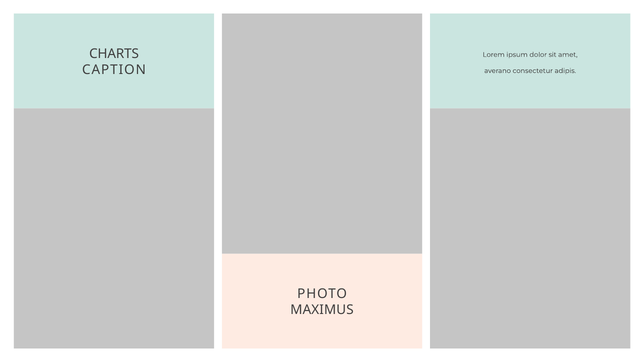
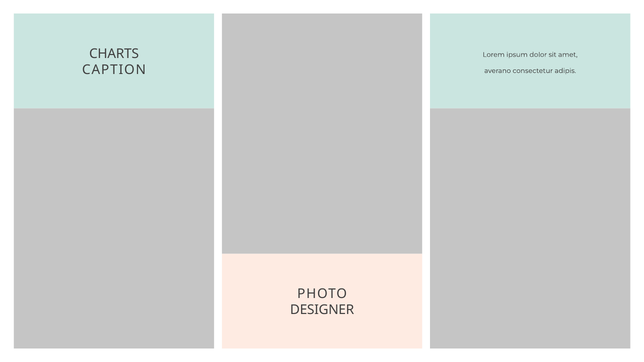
MAXIMUS: MAXIMUS -> DESIGNER
